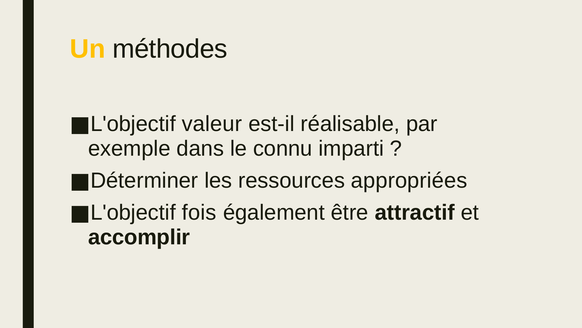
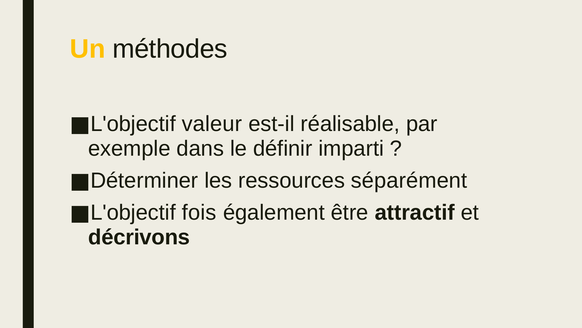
connu: connu -> définir
appropriées: appropriées -> séparément
accomplir: accomplir -> décrivons
